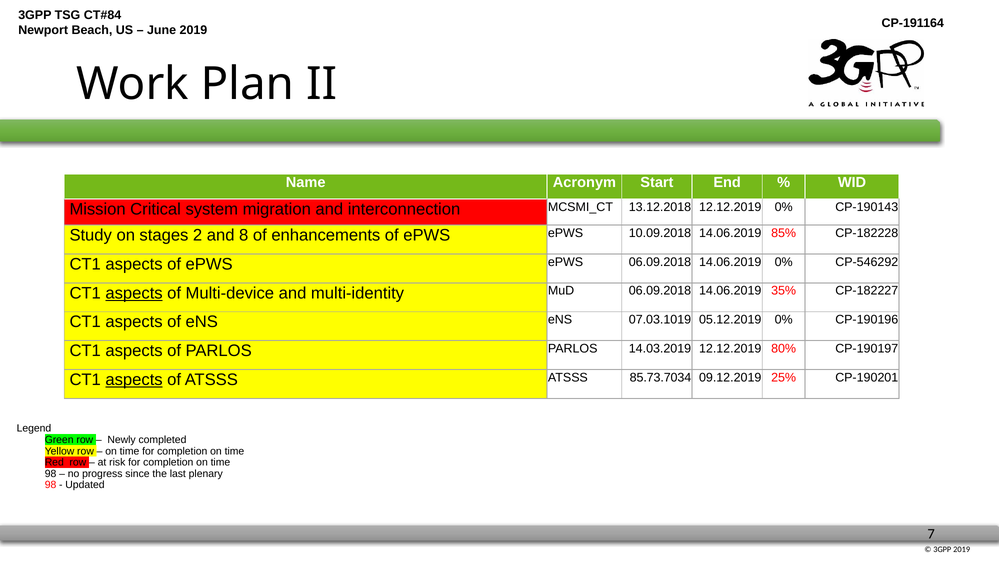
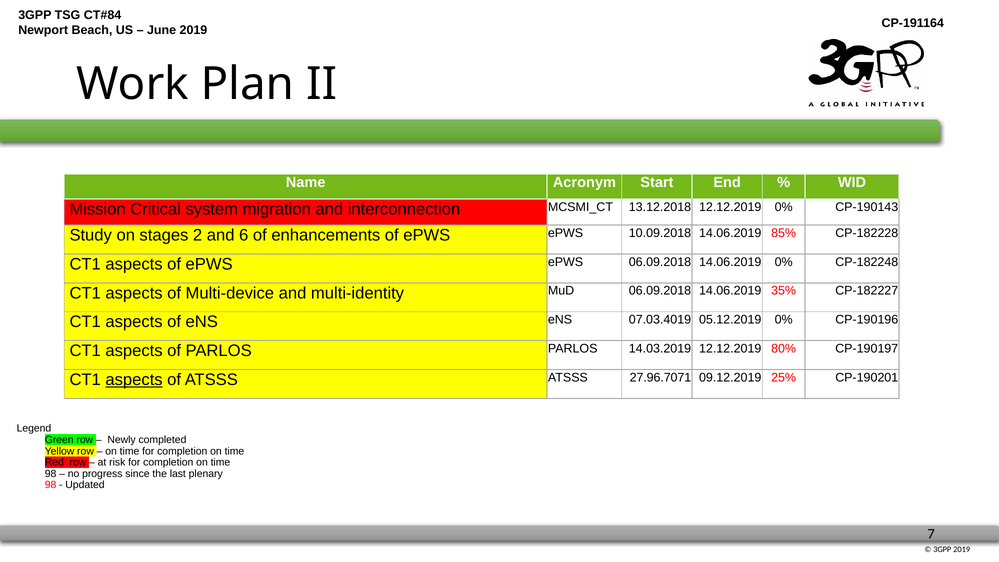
8: 8 -> 6
CP-546292: CP-546292 -> CP-182248
aspects at (134, 293) underline: present -> none
07.03.1019: 07.03.1019 -> 07.03.4019
85.73.7034: 85.73.7034 -> 27.96.7071
